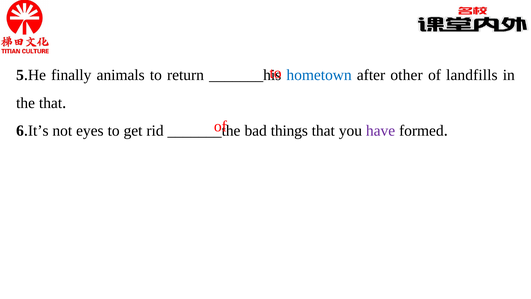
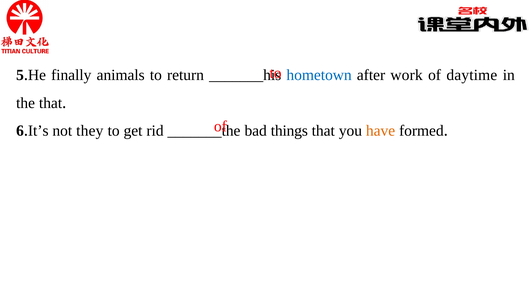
other: other -> work
landfills: landfills -> daytime
eyes: eyes -> they
have colour: purple -> orange
